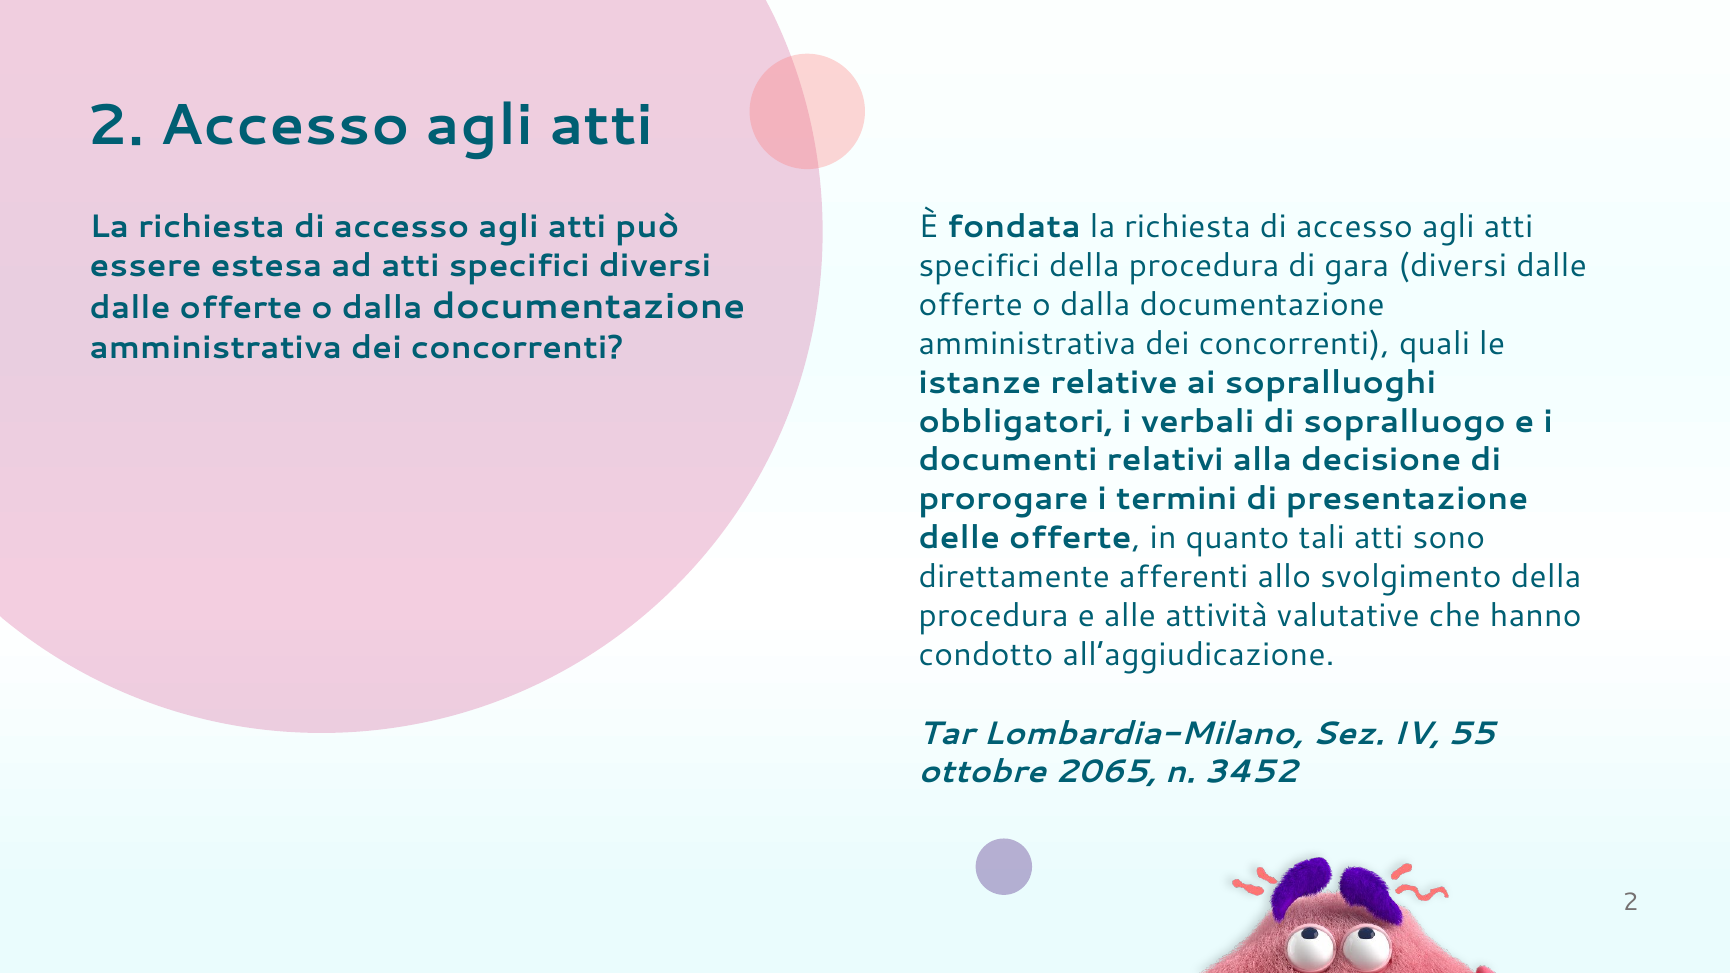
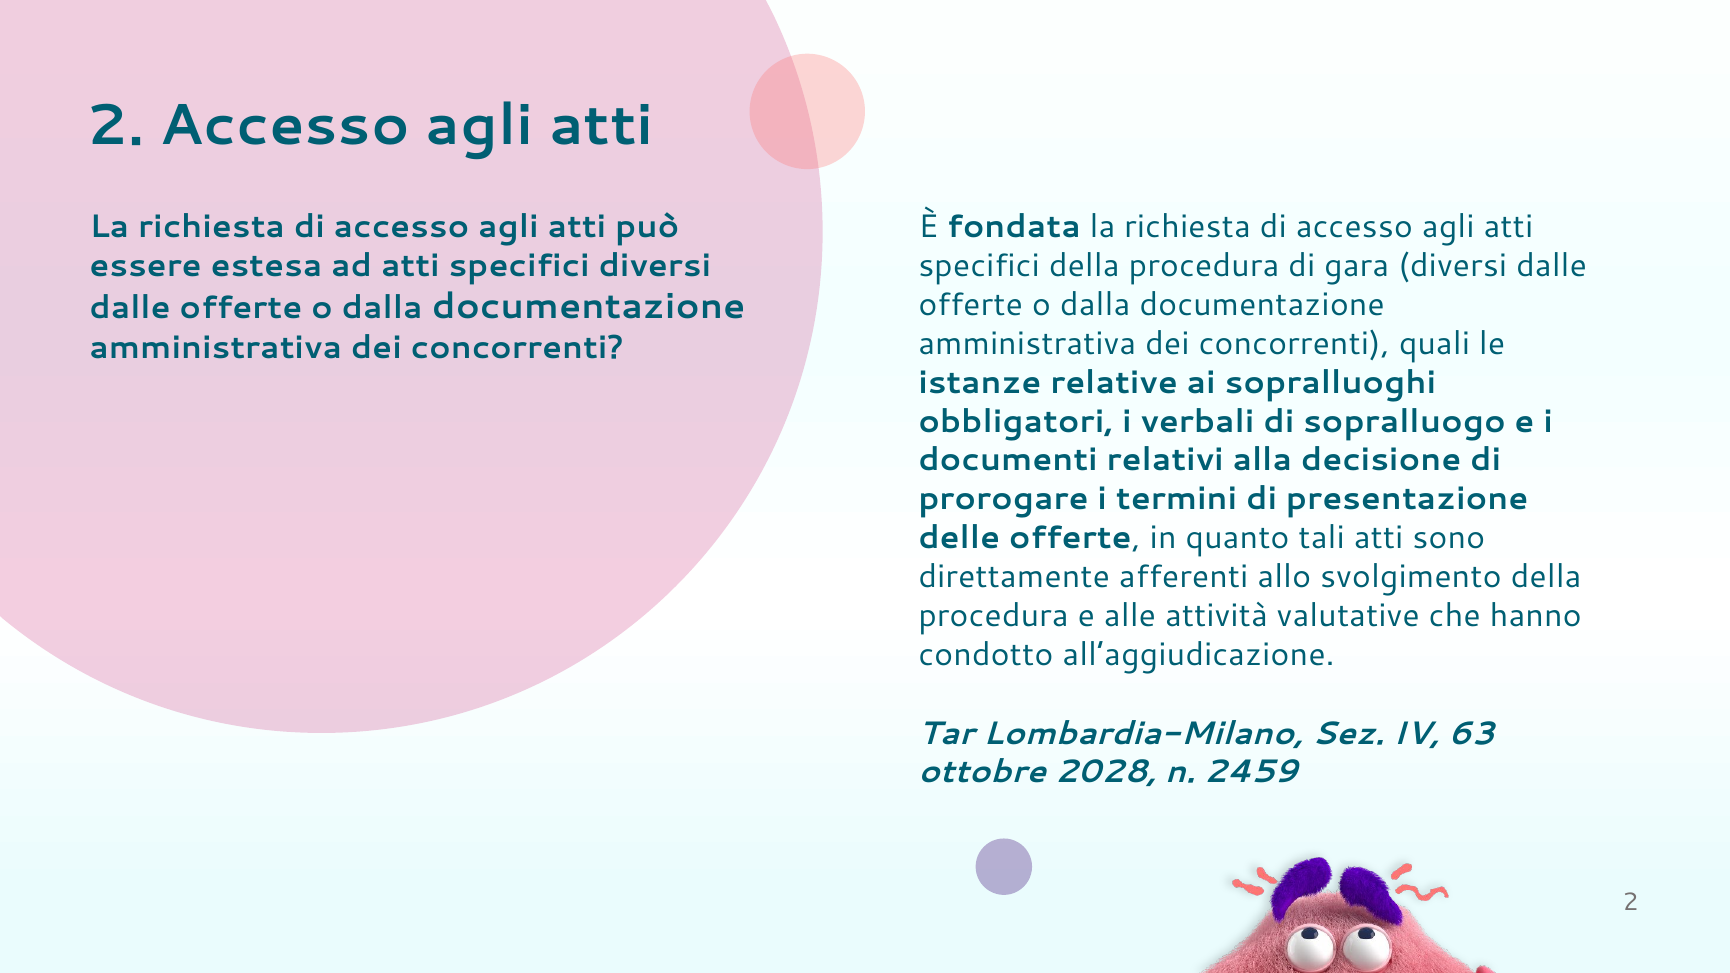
55: 55 -> 63
2065: 2065 -> 2028
3452: 3452 -> 2459
